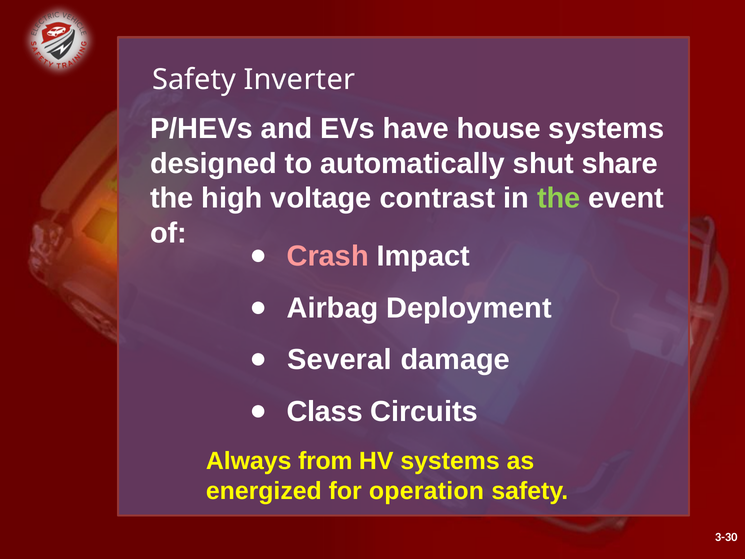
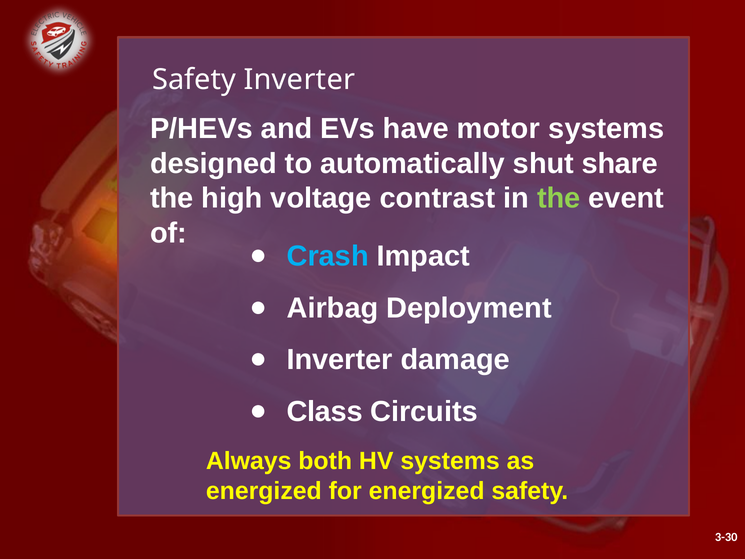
house: house -> motor
Crash colour: pink -> light blue
Several at (340, 360): Several -> Inverter
from: from -> both
for operation: operation -> energized
